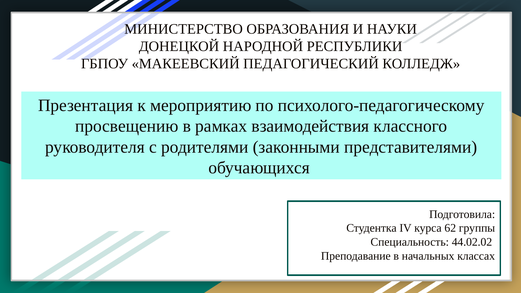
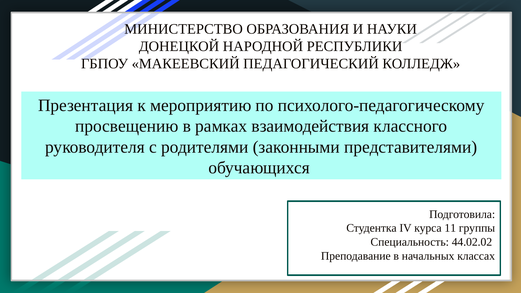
62: 62 -> 11
